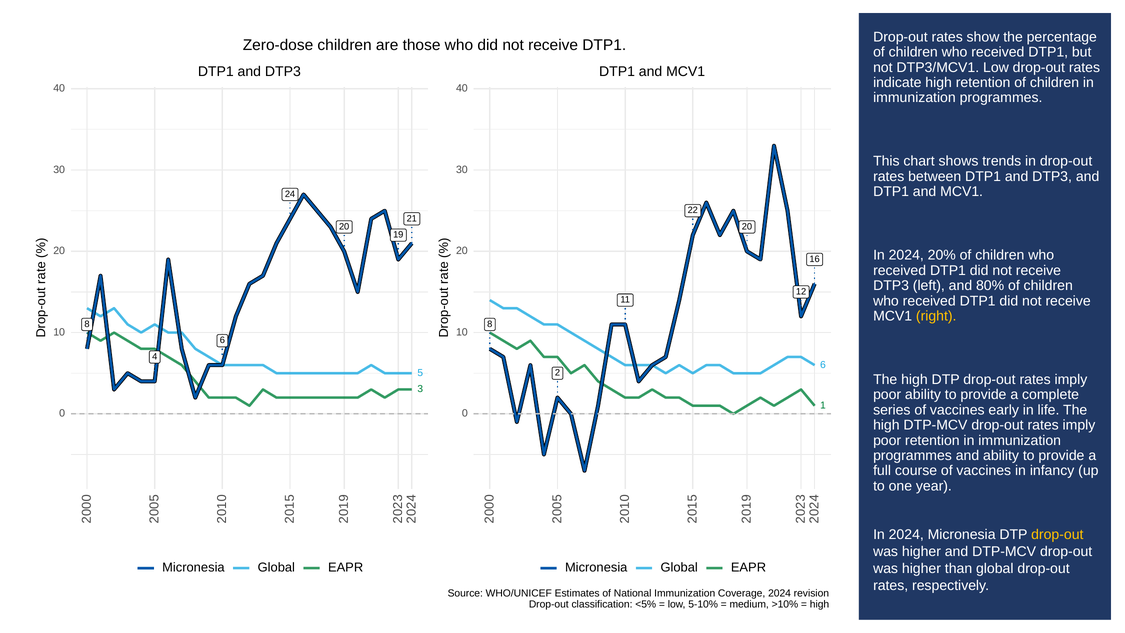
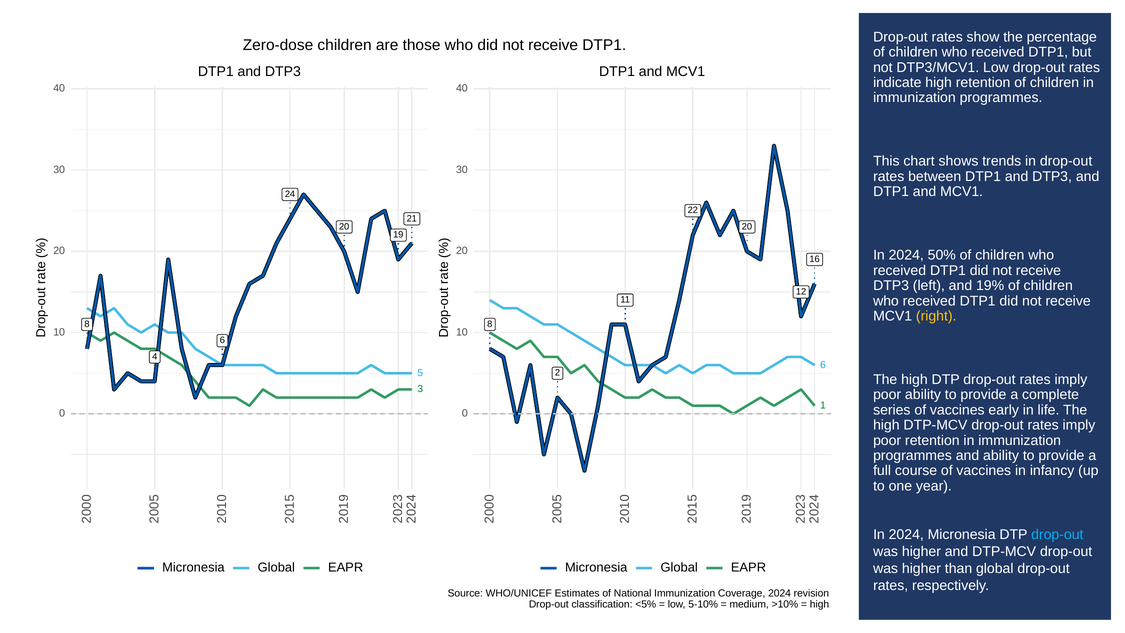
20%: 20% -> 50%
80%: 80% -> 19%
drop-out at (1057, 535) colour: yellow -> light blue
